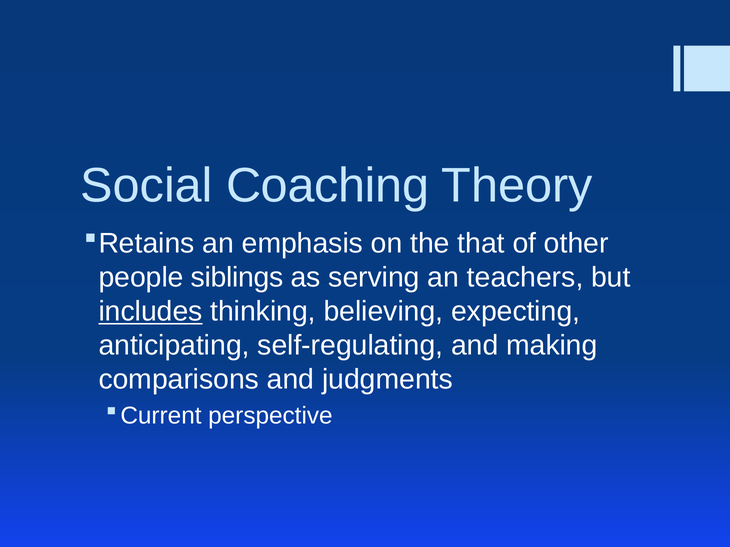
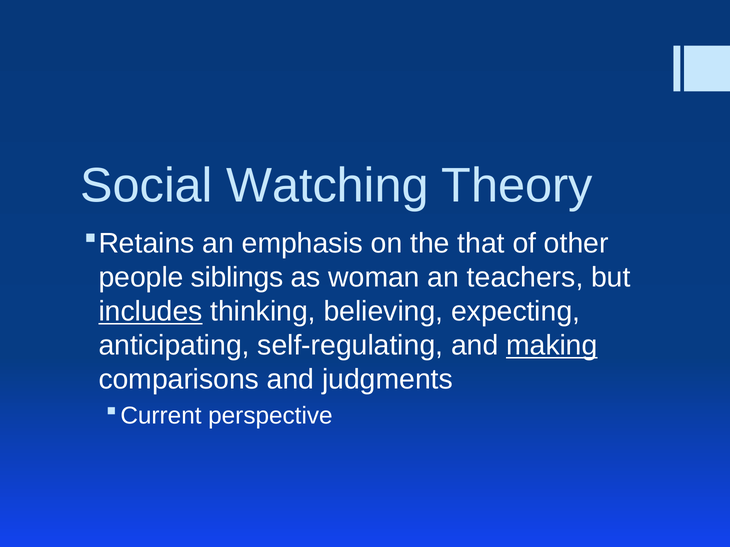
Coaching: Coaching -> Watching
serving: serving -> woman
making underline: none -> present
